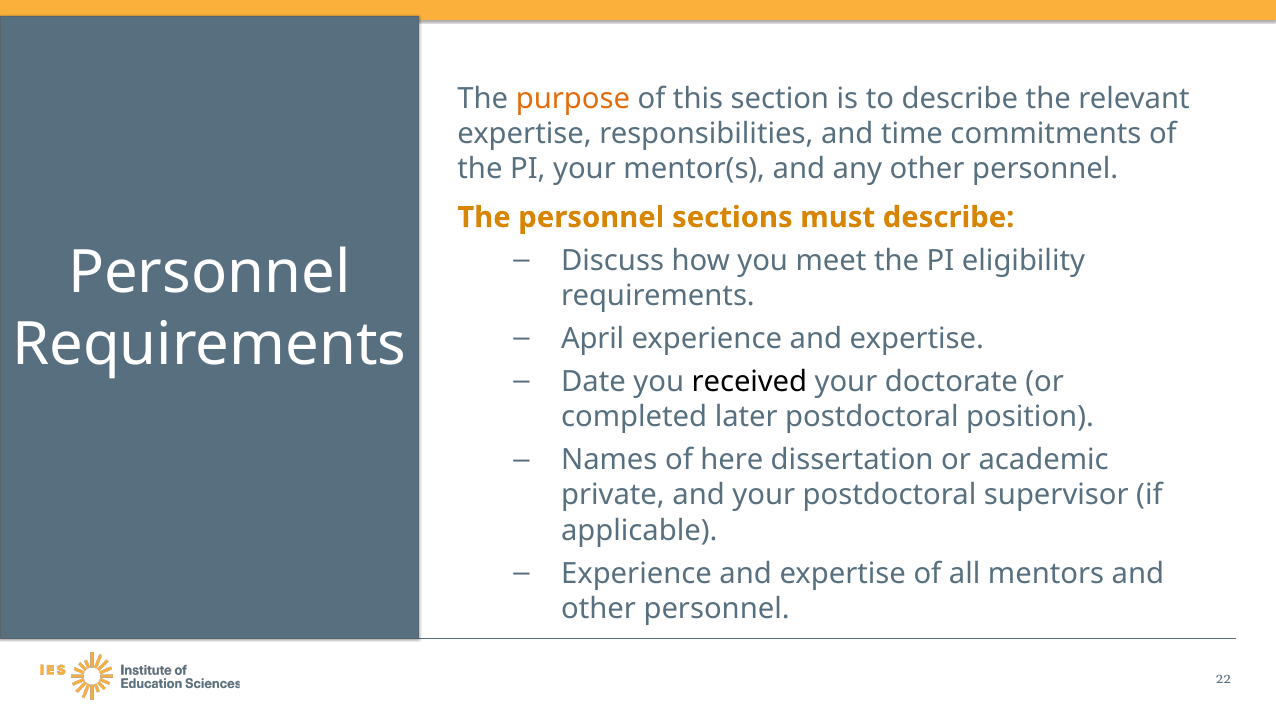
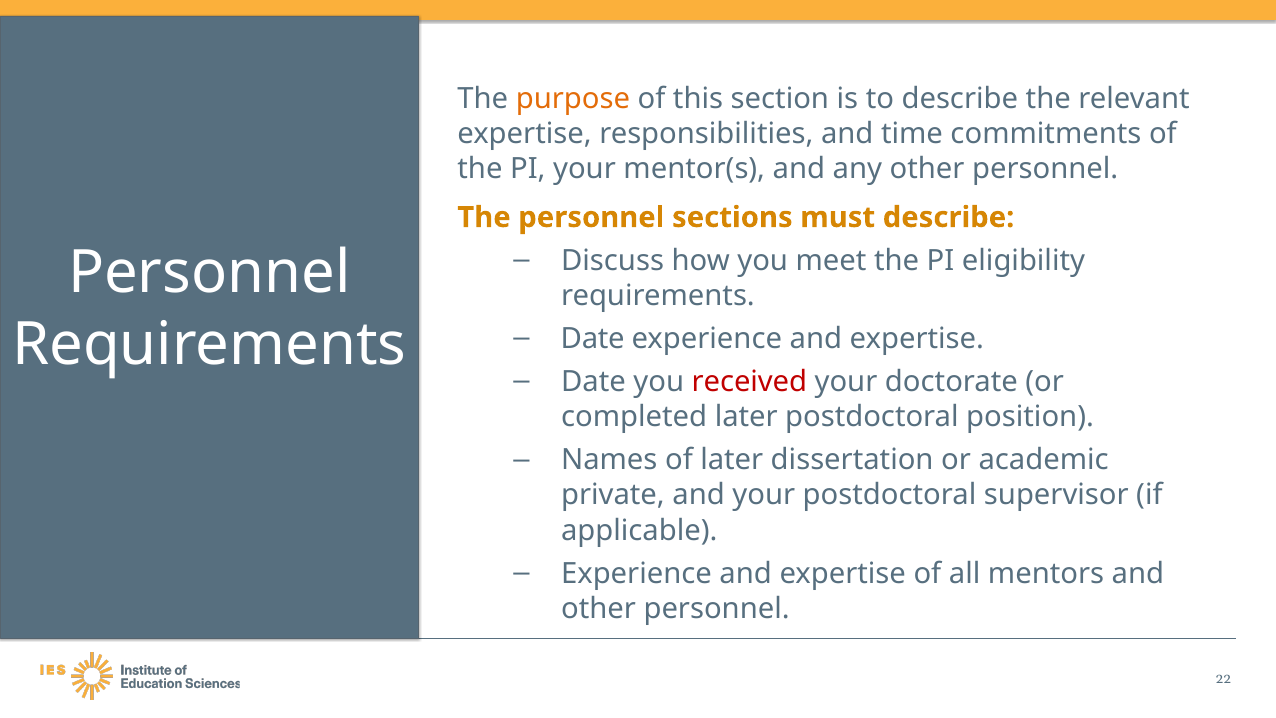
April at (593, 339): April -> Date
received colour: black -> red
of here: here -> later
